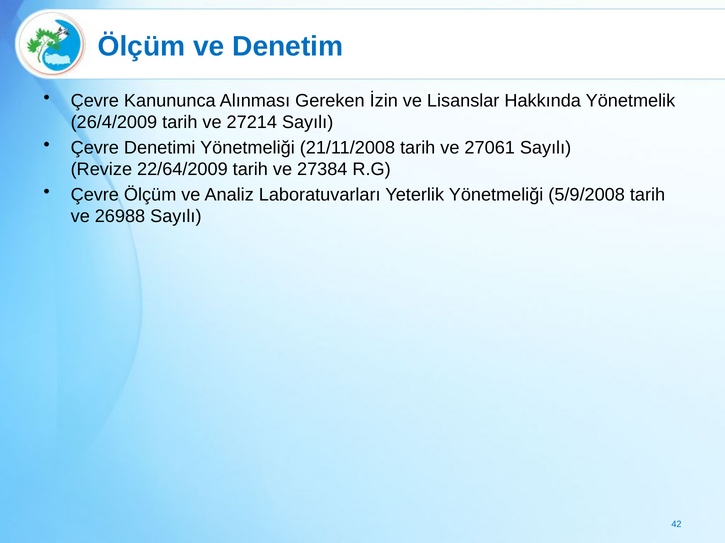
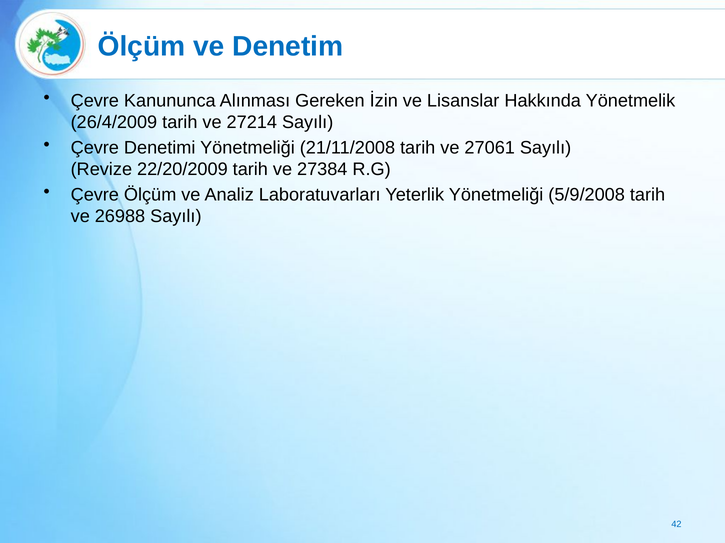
22/64/2009: 22/64/2009 -> 22/20/2009
